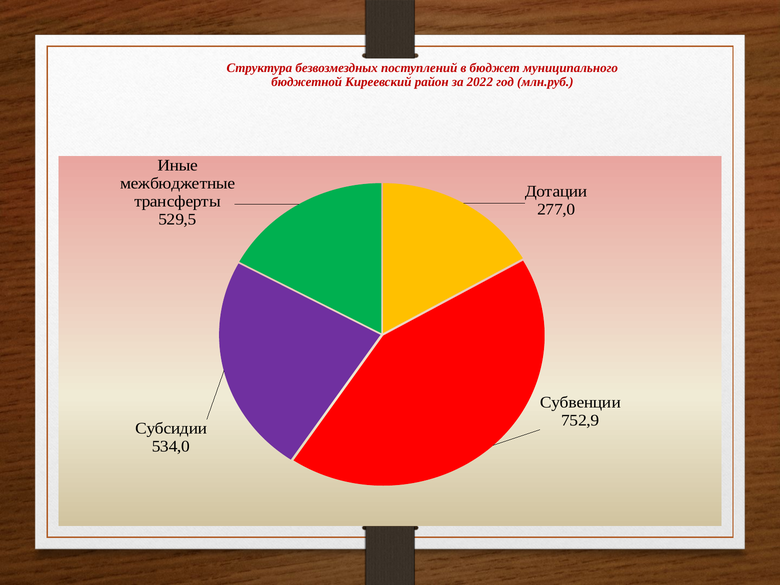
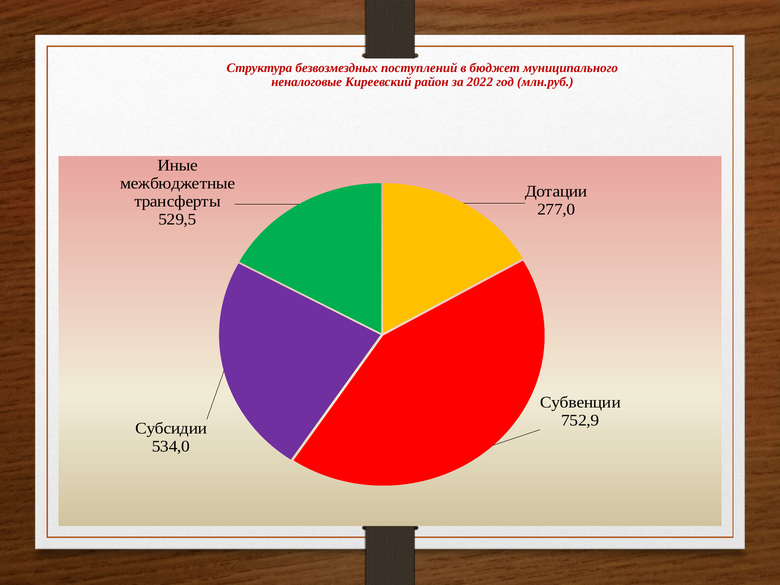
бюджетной: бюджетной -> неналоговые
